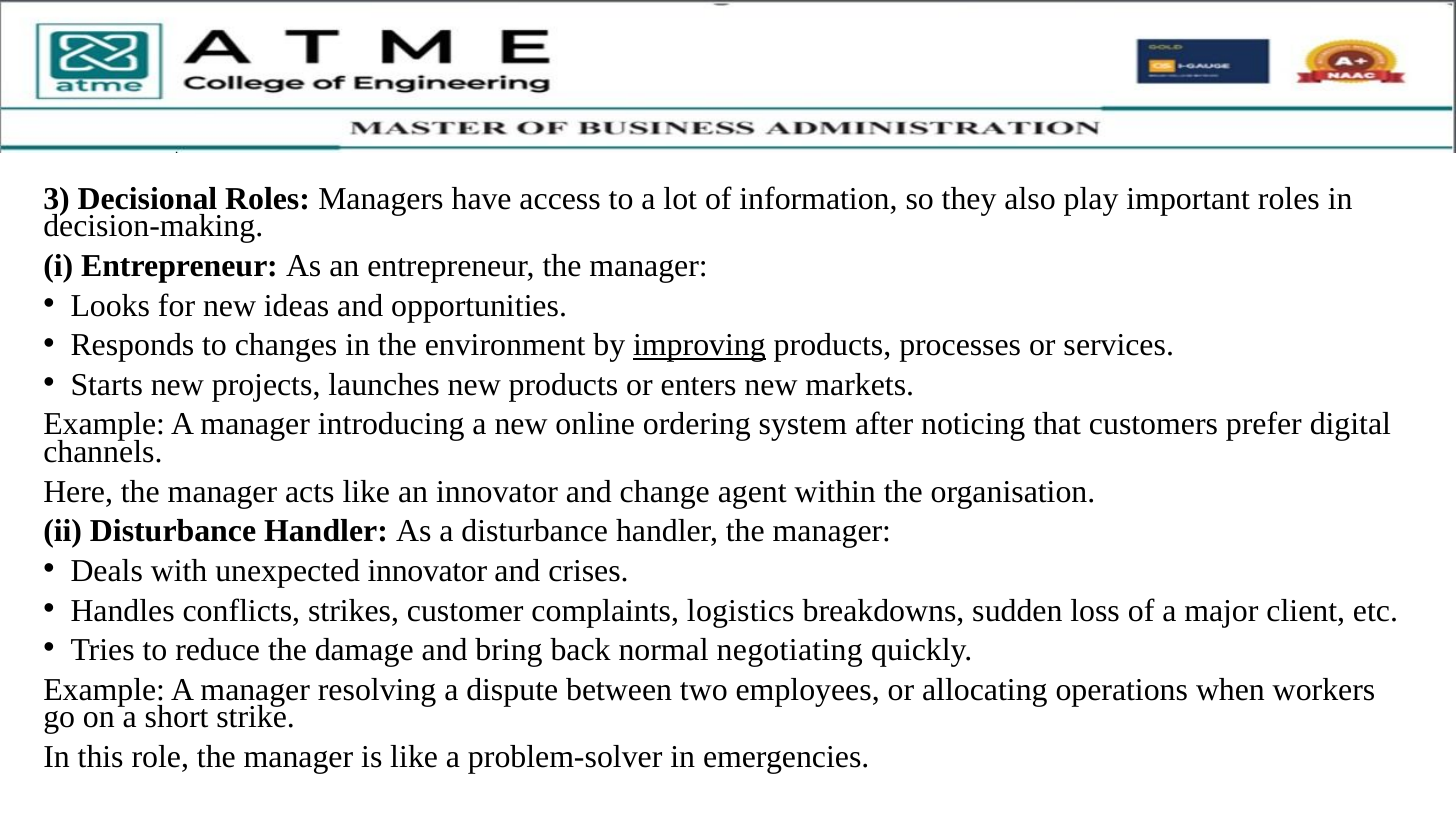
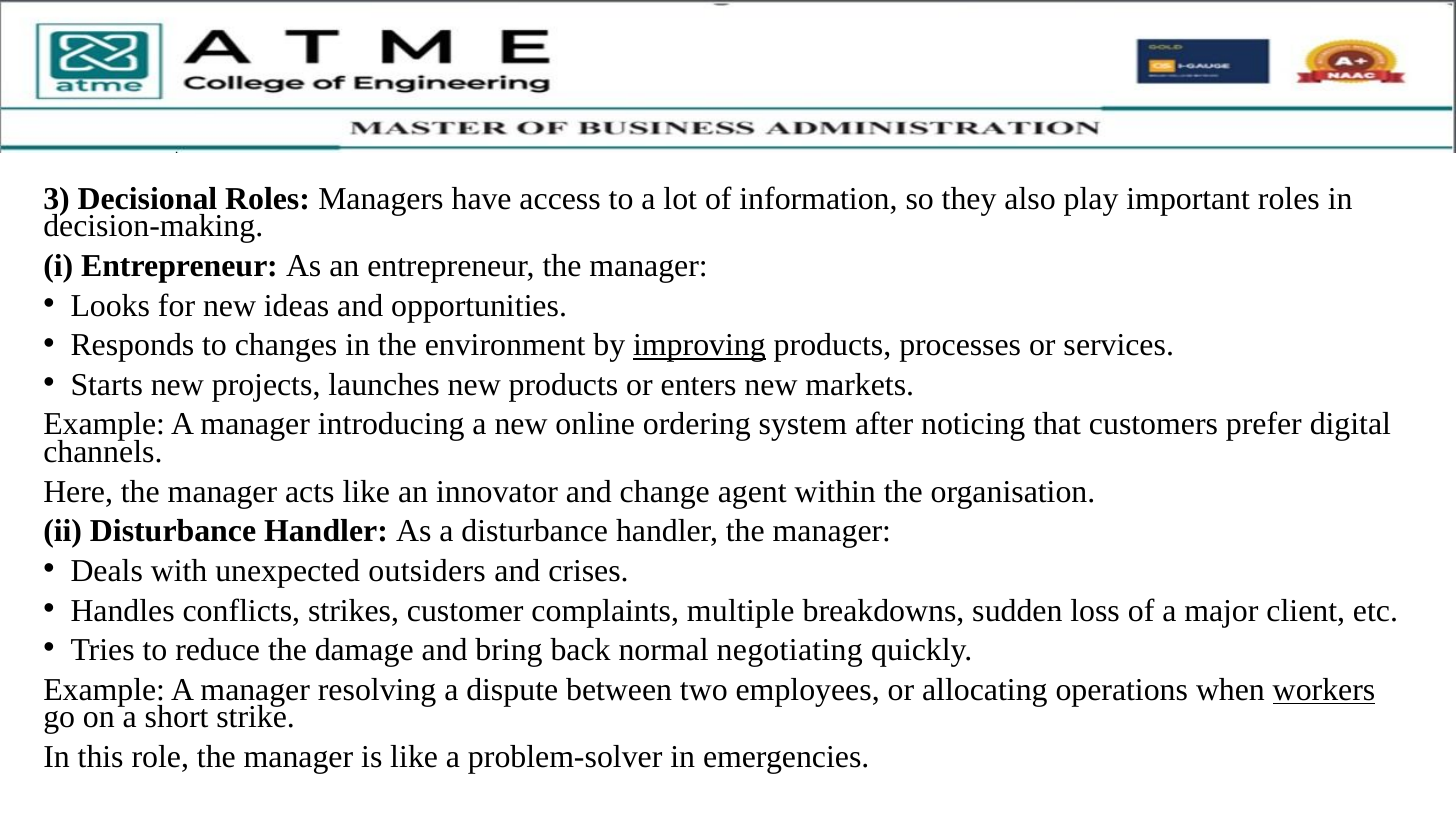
unexpected innovator: innovator -> outsiders
logistics: logistics -> multiple
workers underline: none -> present
